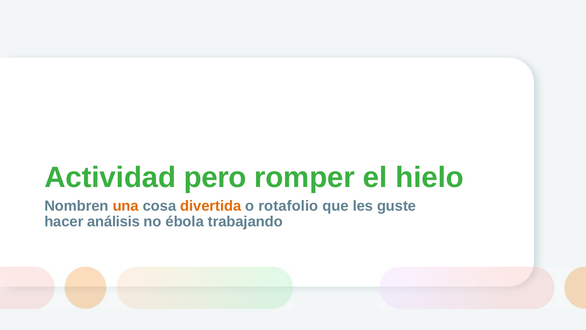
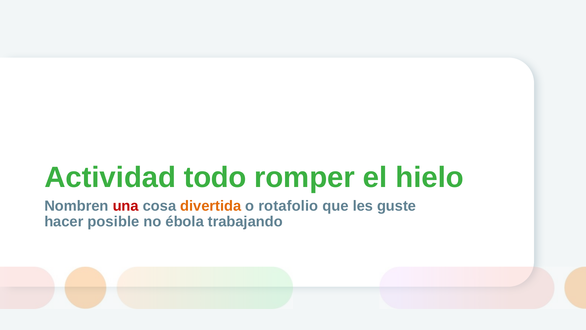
pero: pero -> todo
una colour: orange -> red
análisis: análisis -> posible
